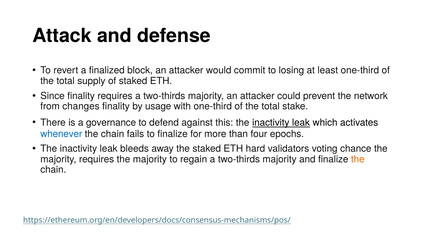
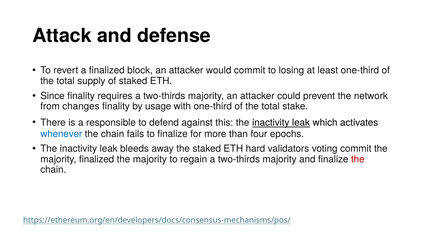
governance: governance -> responsible
voting chance: chance -> commit
majority requires: requires -> finalized
the at (358, 159) colour: orange -> red
